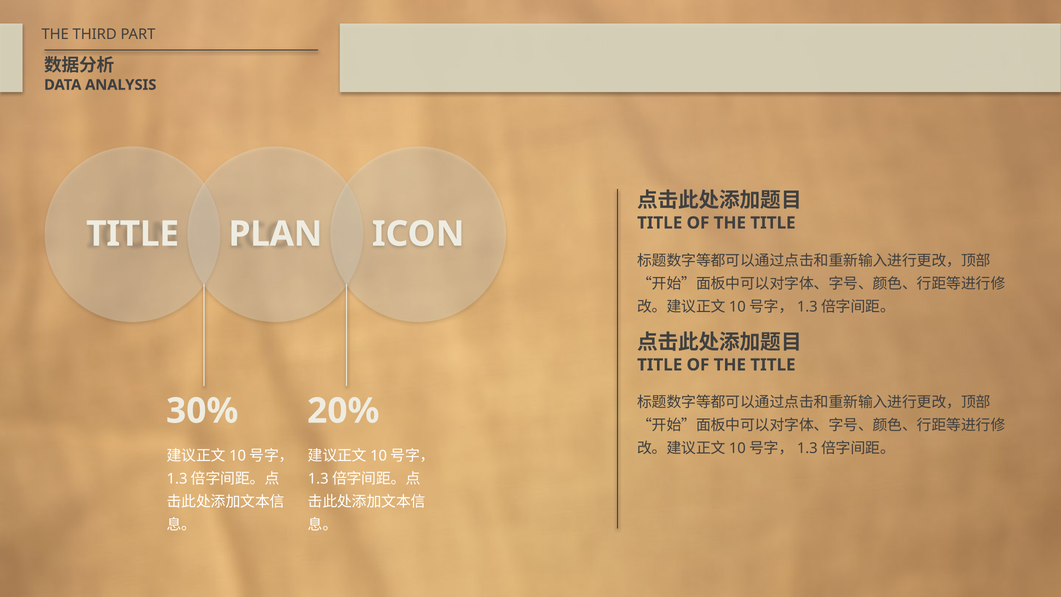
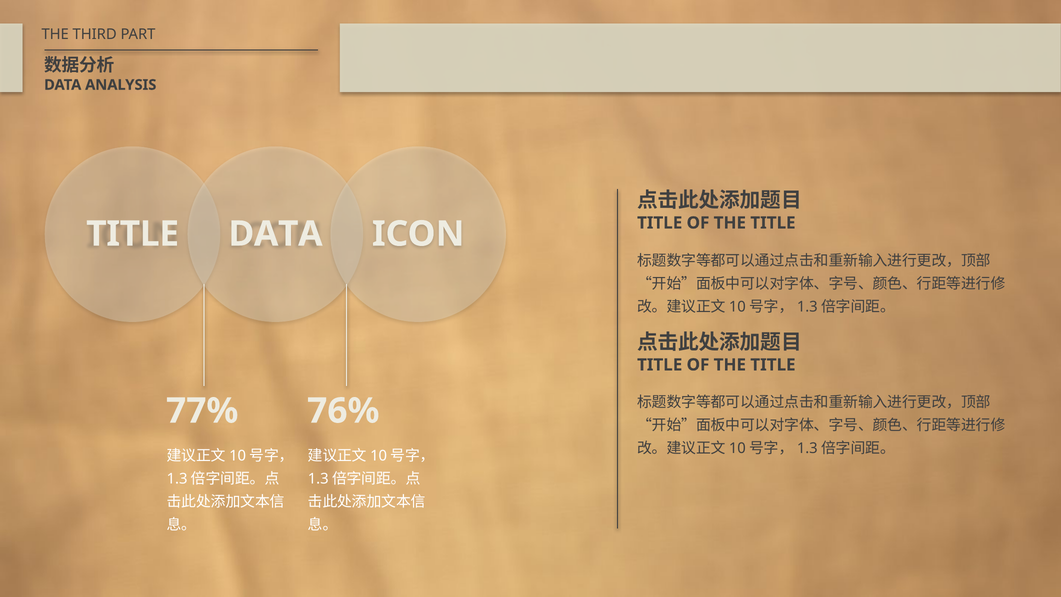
PLAN at (275, 234): PLAN -> DATA
30%: 30% -> 77%
20%: 20% -> 76%
